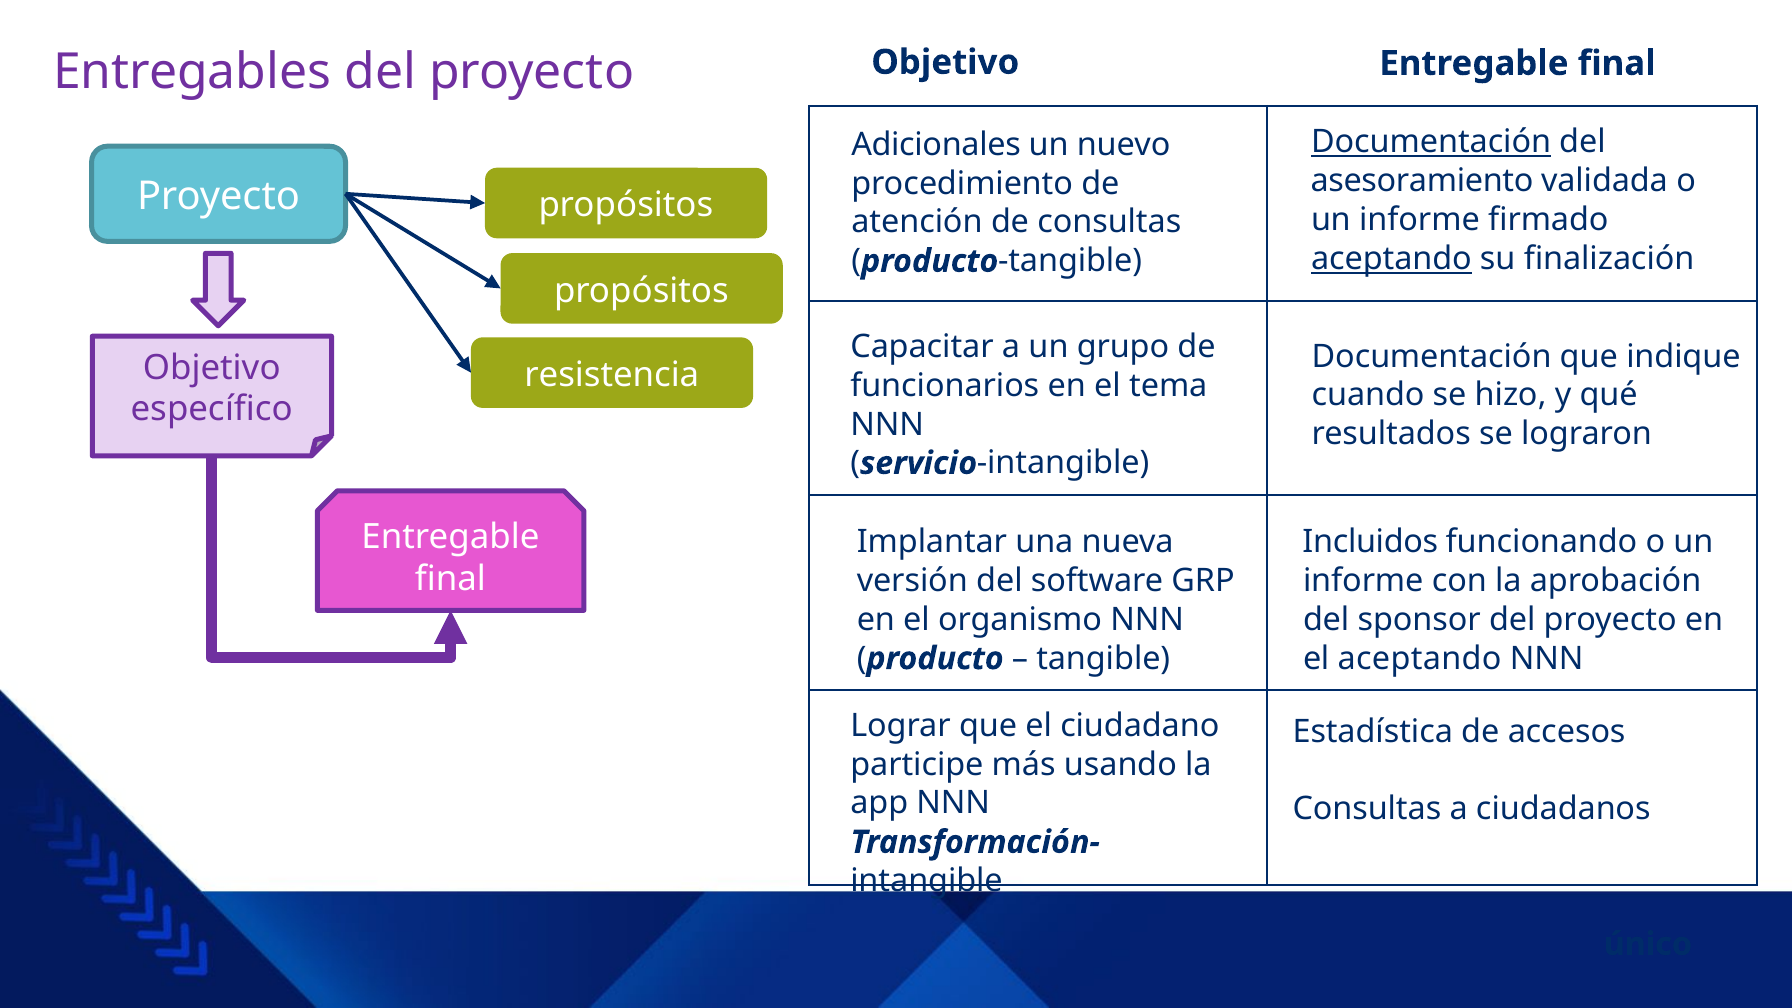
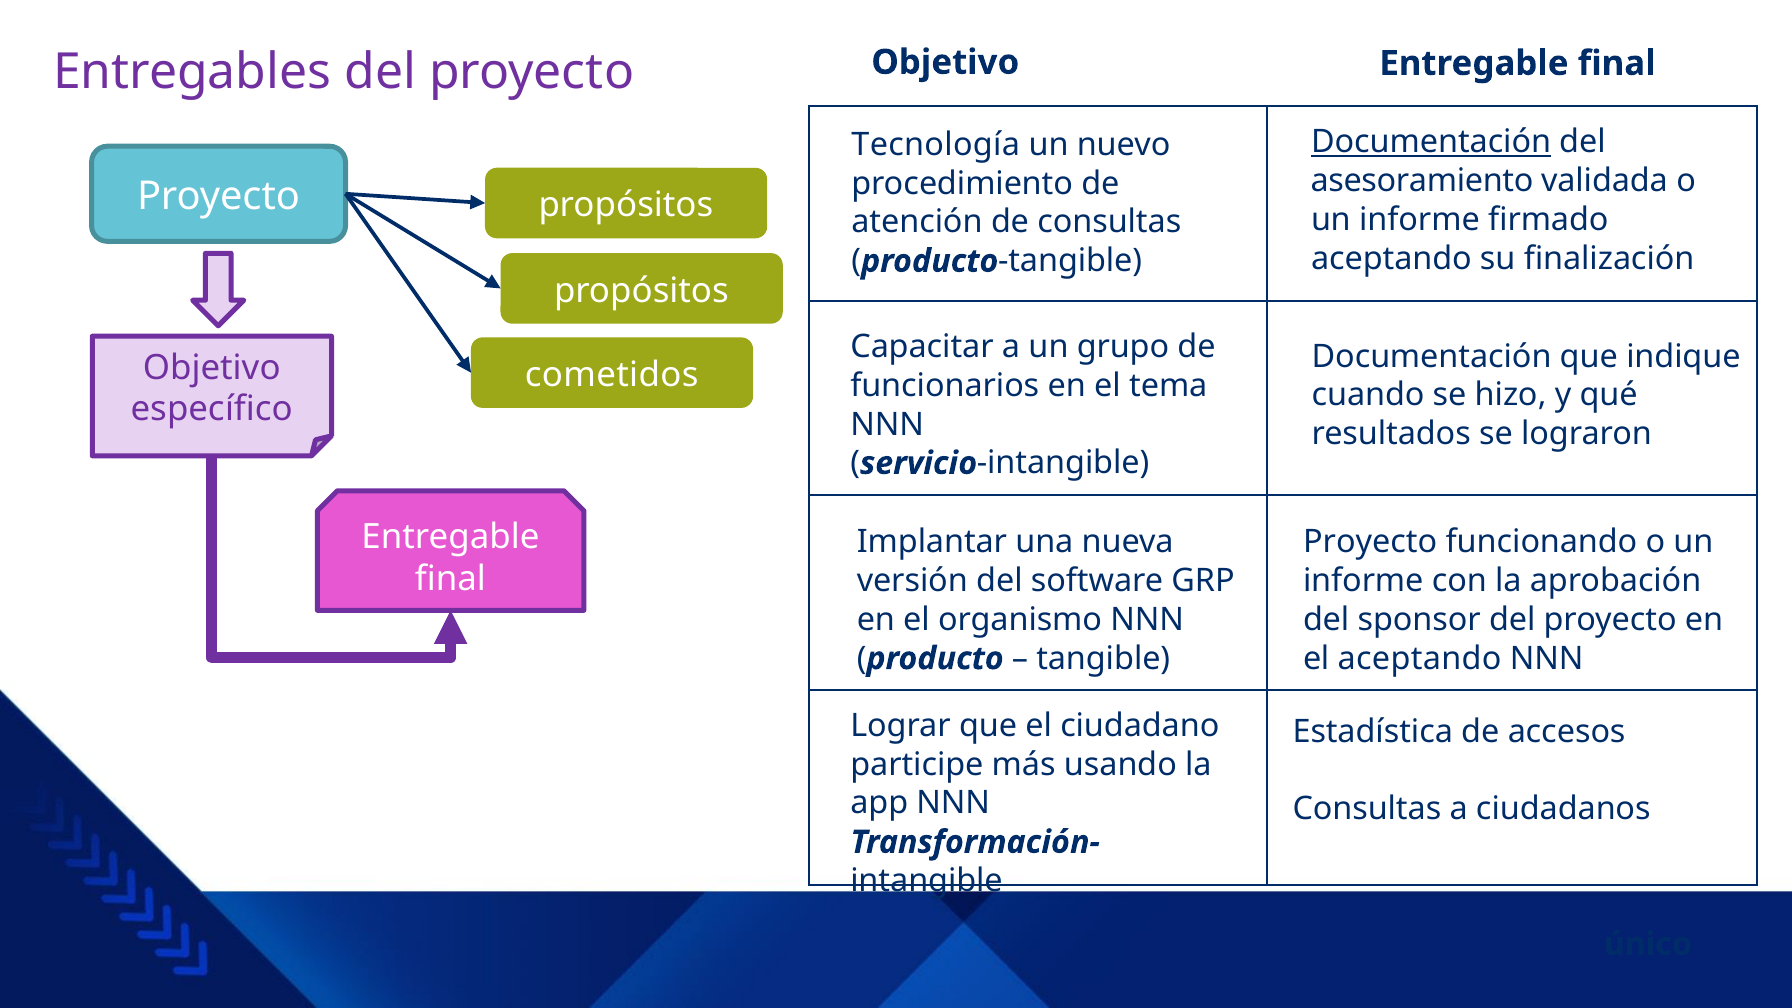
Adicionales: Adicionales -> Tecnología
aceptando at (1391, 259) underline: present -> none
resistencia: resistencia -> cometidos
Incluidos at (1370, 542): Incluidos -> Proyecto
